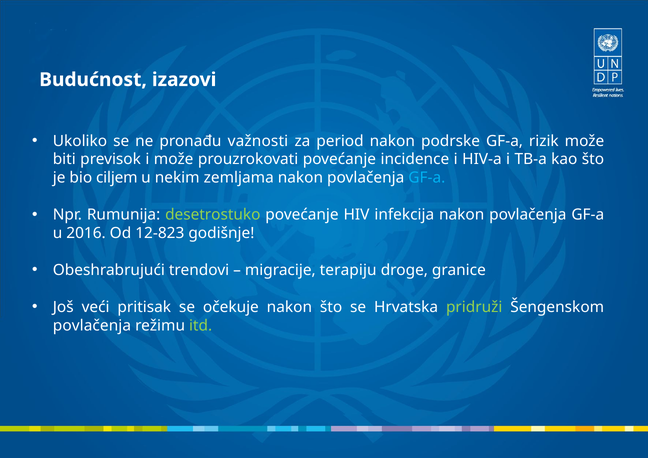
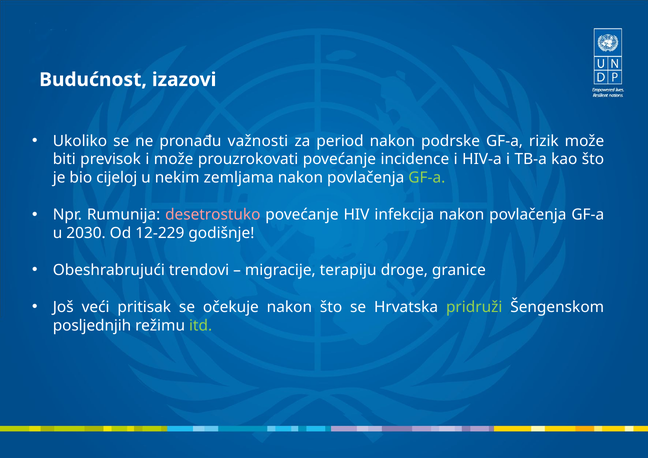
ciljem: ciljem -> cijeloj
GF-a at (427, 178) colour: light blue -> light green
desetrostuko colour: light green -> pink
2016: 2016 -> 2030
12-823: 12-823 -> 12-229
povlačenja at (92, 326): povlačenja -> posljednjih
